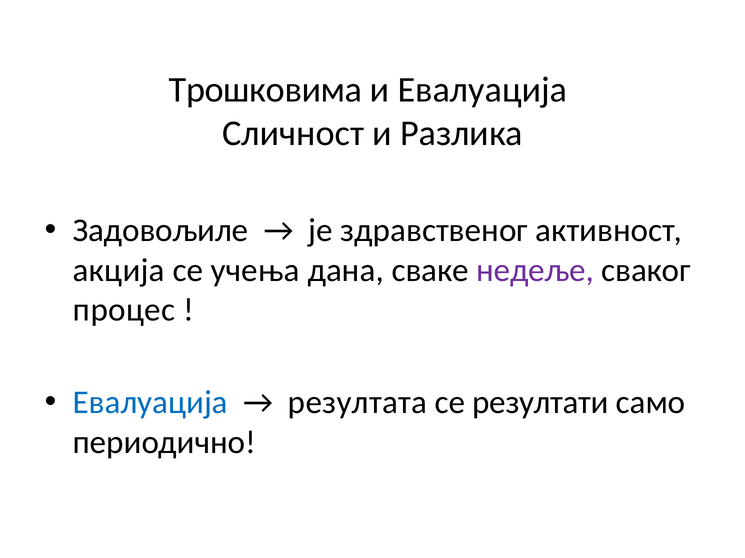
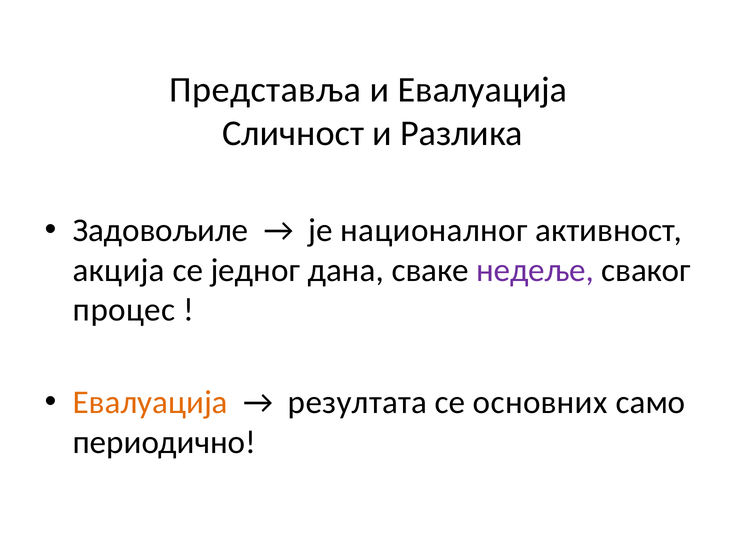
Трошковима: Трошковима -> Представља
здравственог: здравственог -> националног
учења: учења -> једног
Евалуација at (150, 403) colour: blue -> orange
резултати: резултати -> основних
